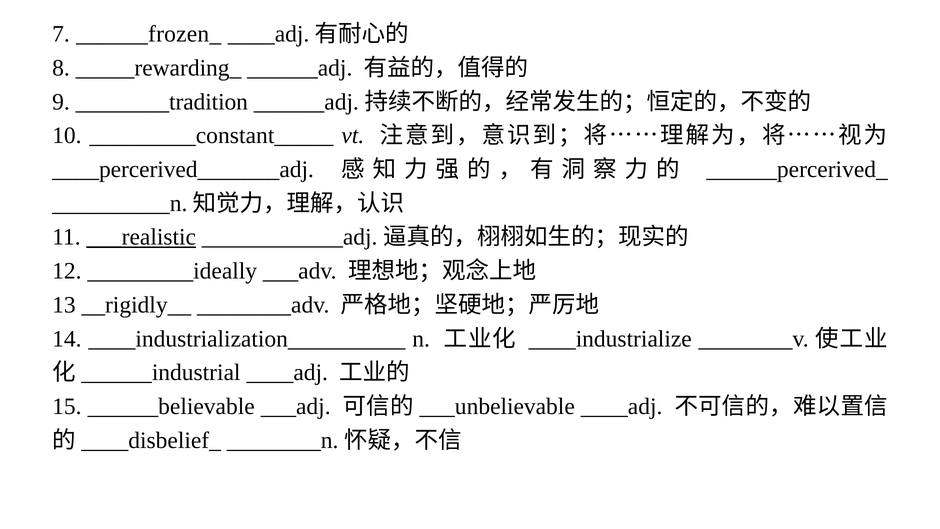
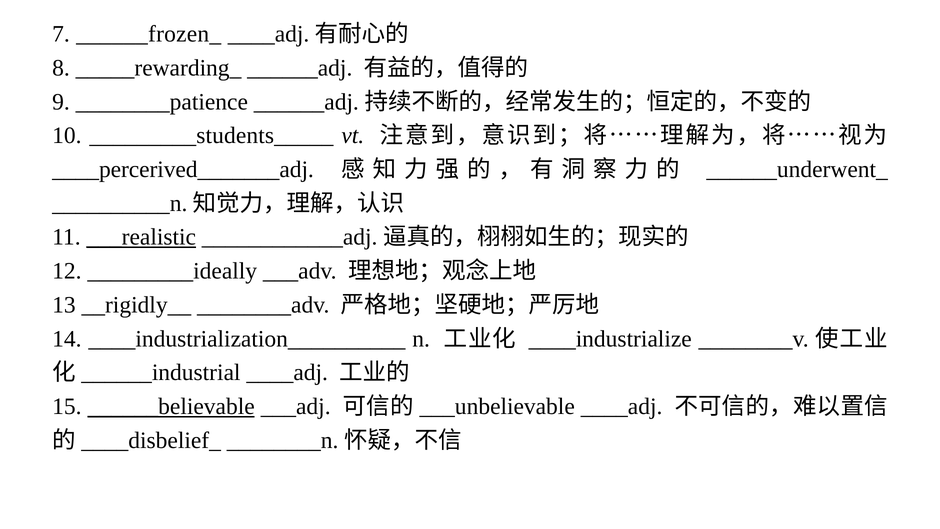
________tradition: ________tradition -> ________patience
_________constant_____: _________constant_____ -> _________students_____
______percerived_: ______percerived_ -> ______underwent_
______believable underline: none -> present
